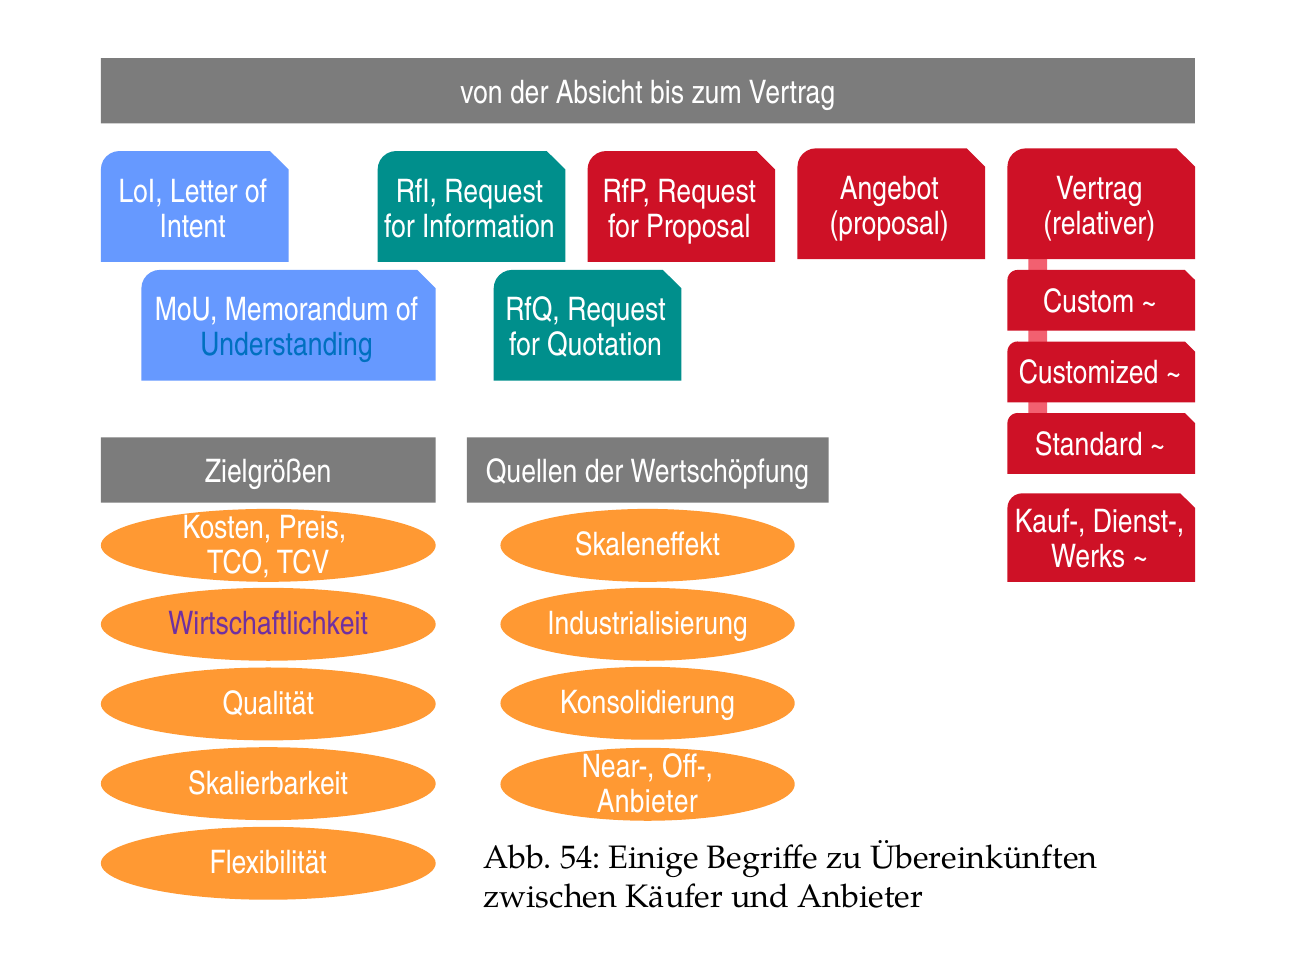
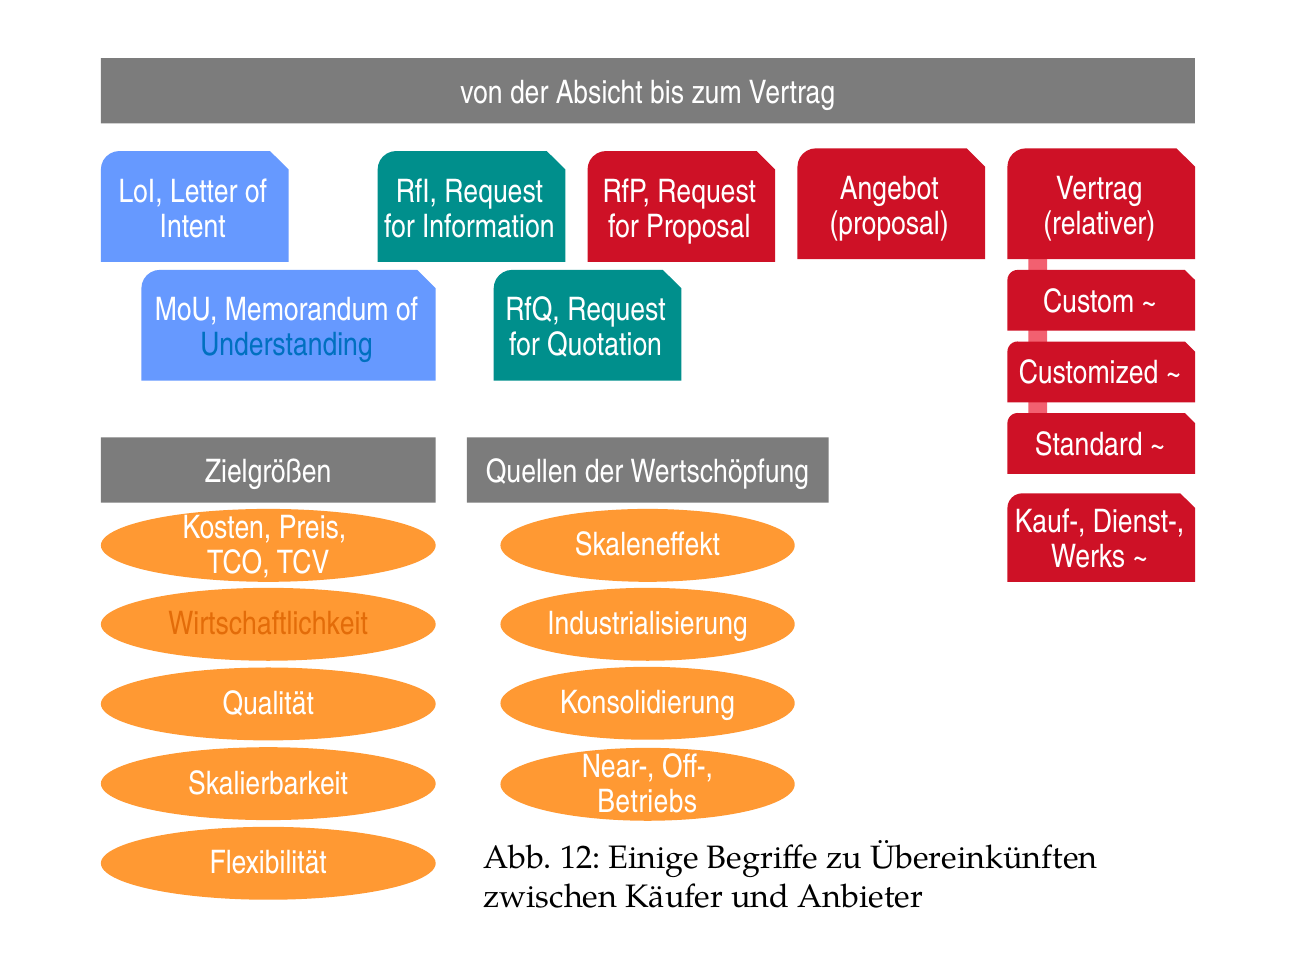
Wirtschaftlichkeit colour: purple -> orange
Anbieter at (647, 802): Anbieter -> Betriebs
54: 54 -> 12
